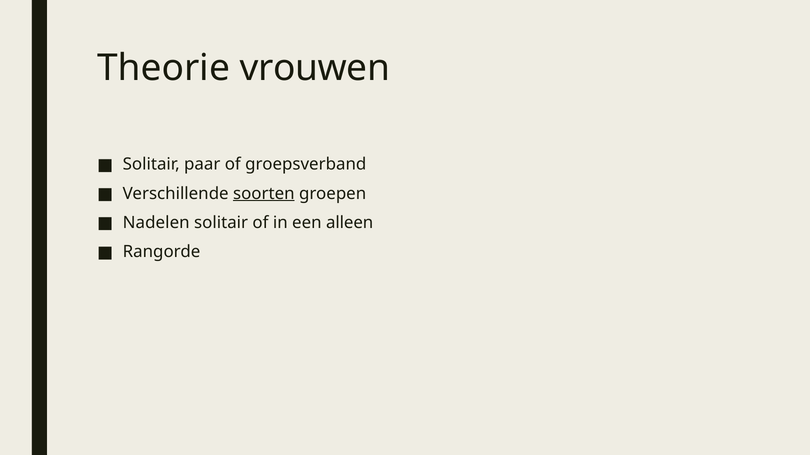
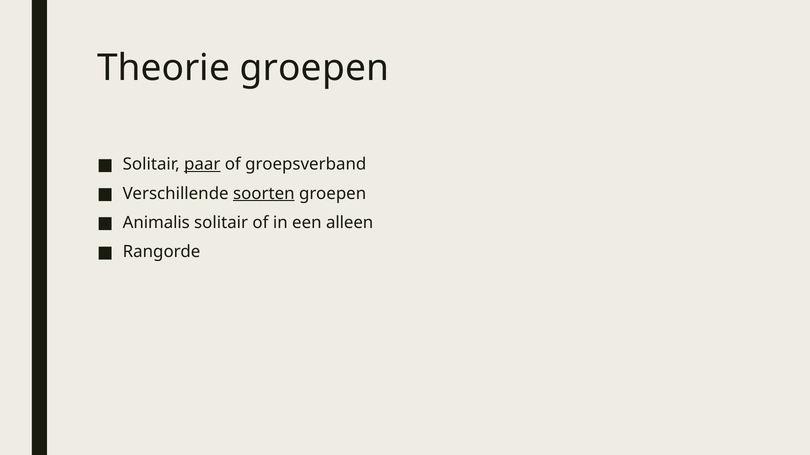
Theorie vrouwen: vrouwen -> groepen
paar underline: none -> present
Nadelen: Nadelen -> Animalis
